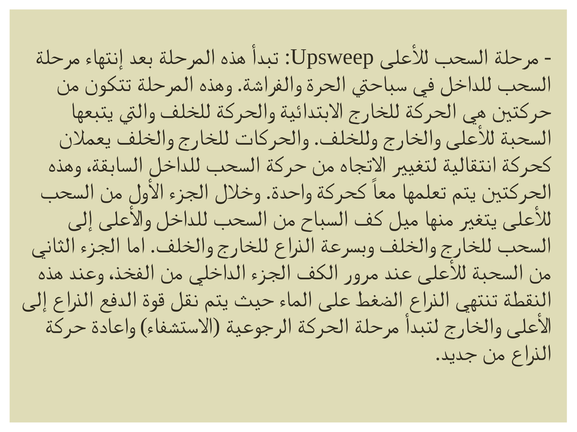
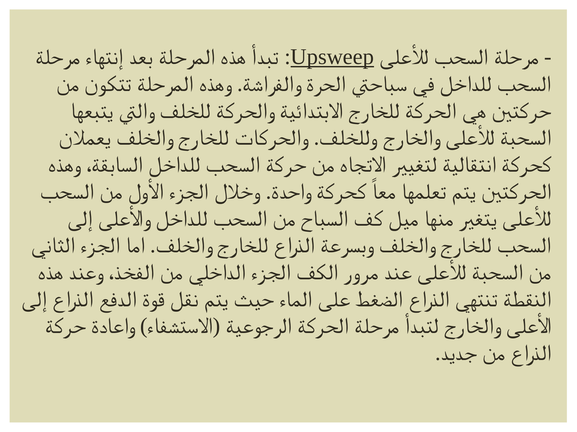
Upsweep underline: none -> present
